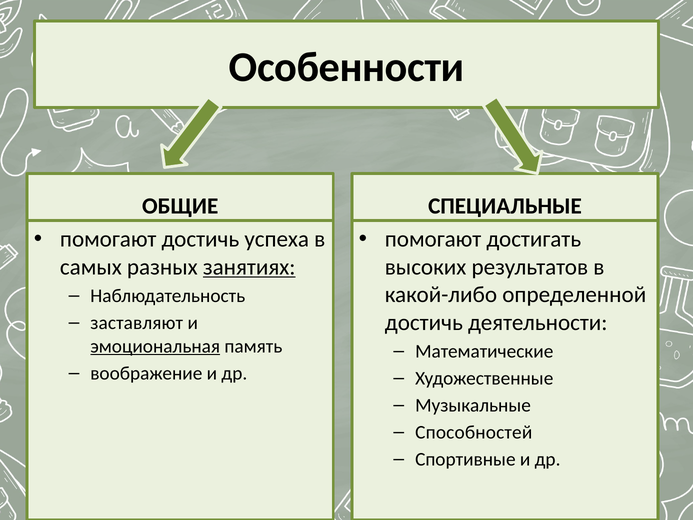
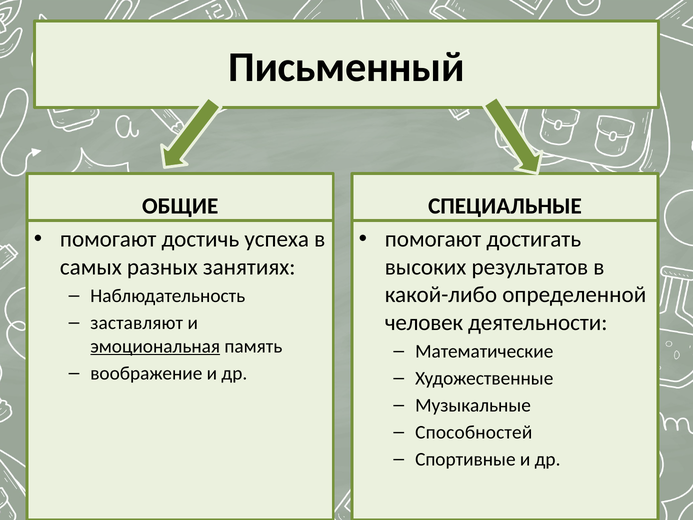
Особенности: Особенности -> Письменный
занятиях underline: present -> none
достичь at (424, 322): достичь -> человек
